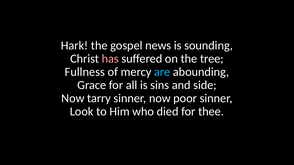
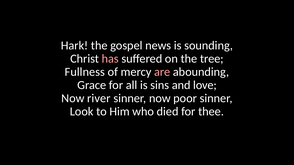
are colour: light blue -> pink
side: side -> love
tarry: tarry -> river
